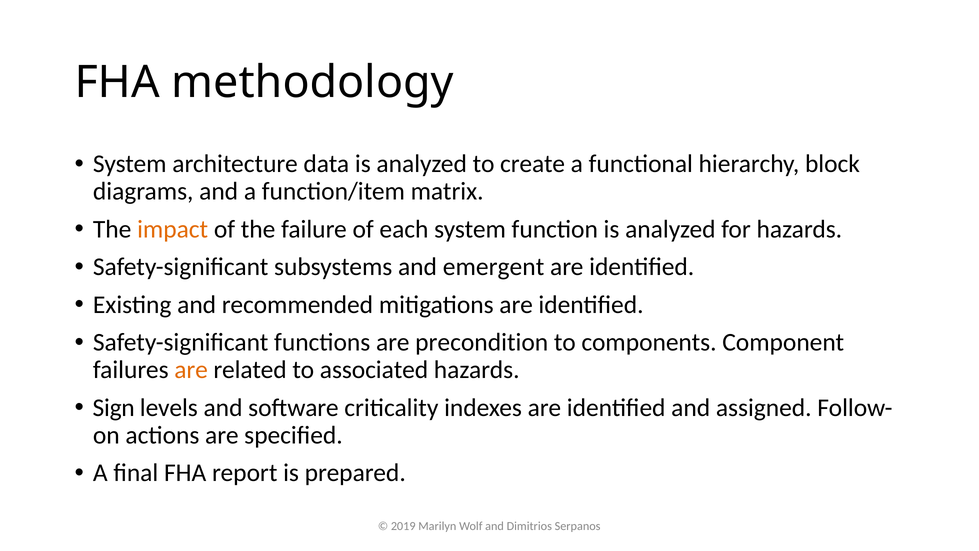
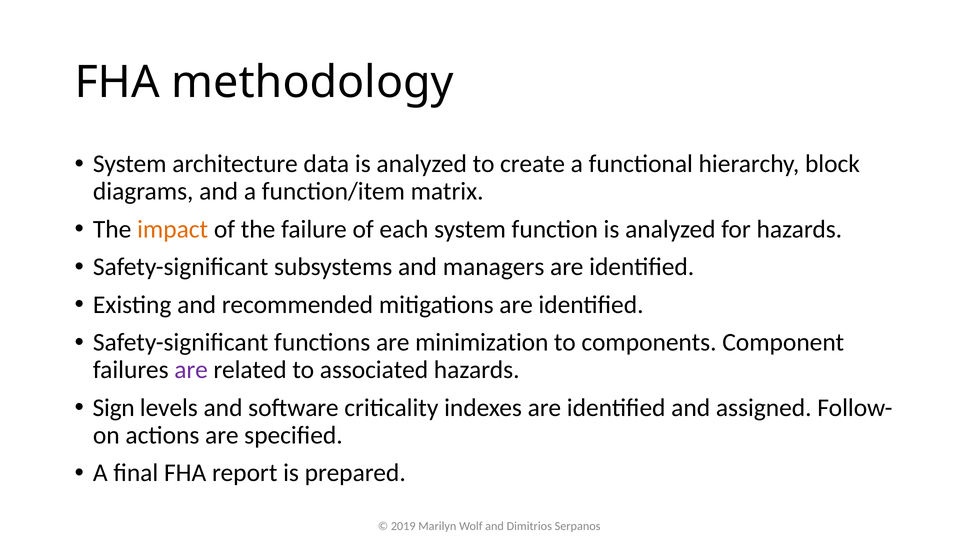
emergent: emergent -> managers
precondition: precondition -> minimization
are at (191, 370) colour: orange -> purple
